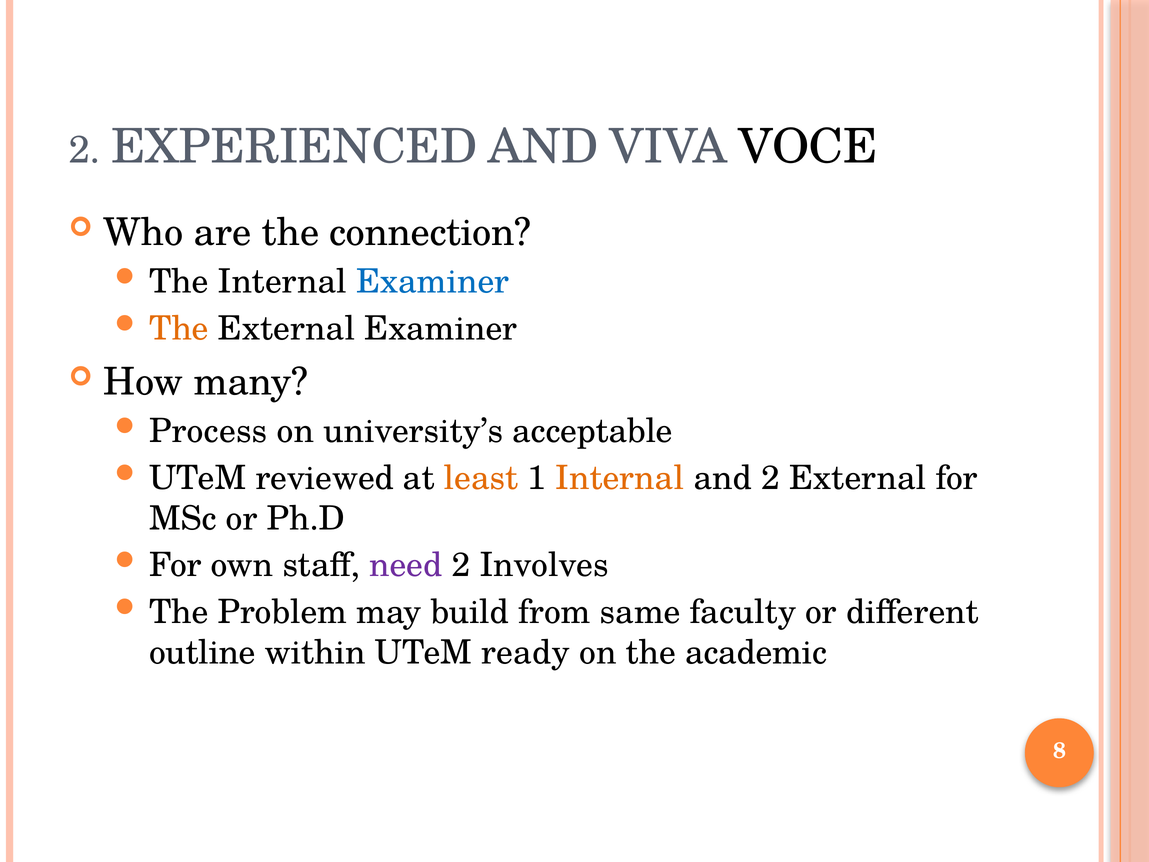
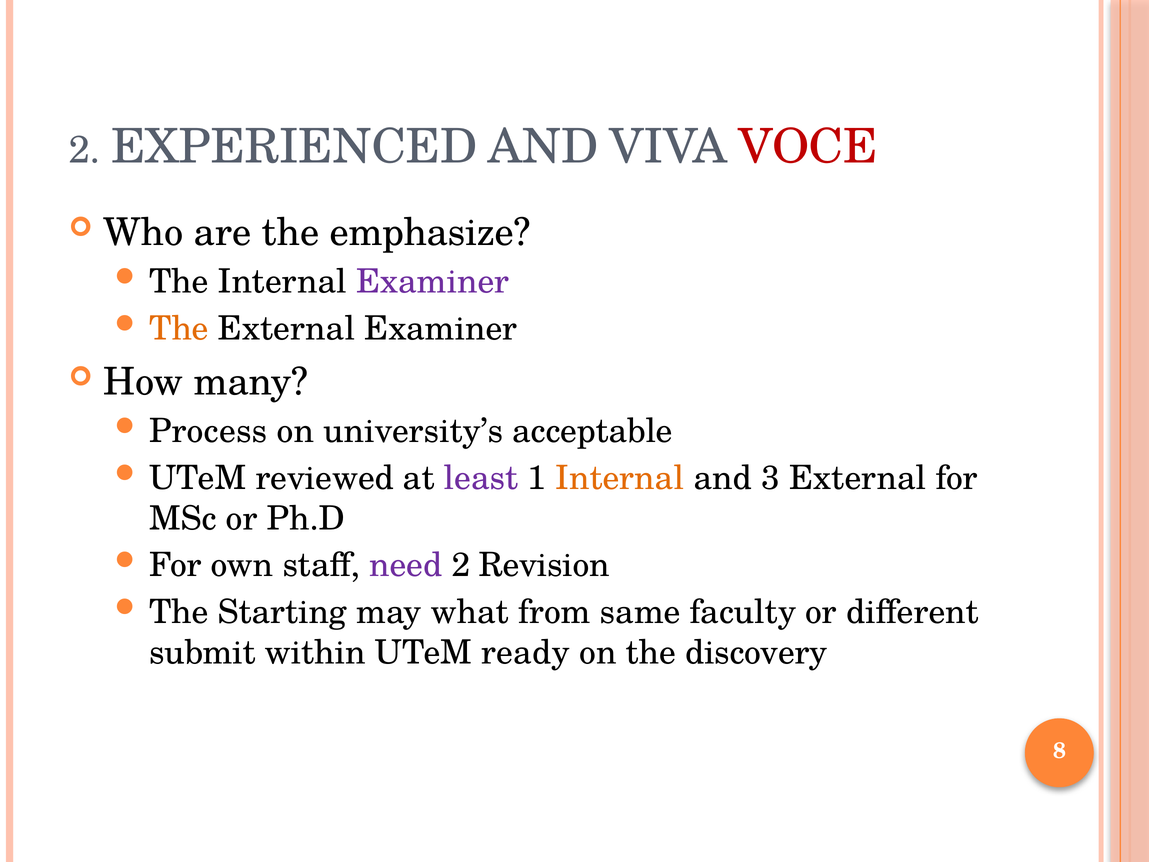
VOCE colour: black -> red
connection: connection -> emphasize
Examiner at (433, 282) colour: blue -> purple
least colour: orange -> purple
and 2: 2 -> 3
Involves: Involves -> Revision
Problem: Problem -> Starting
build: build -> what
outline: outline -> submit
academic: academic -> discovery
